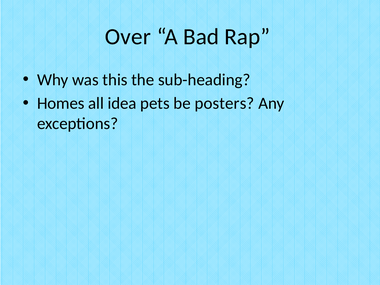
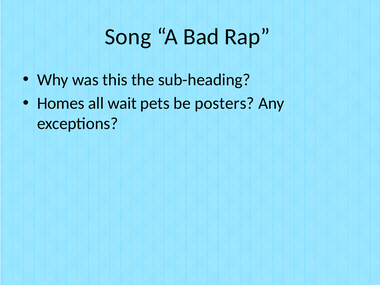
Over: Over -> Song
idea: idea -> wait
